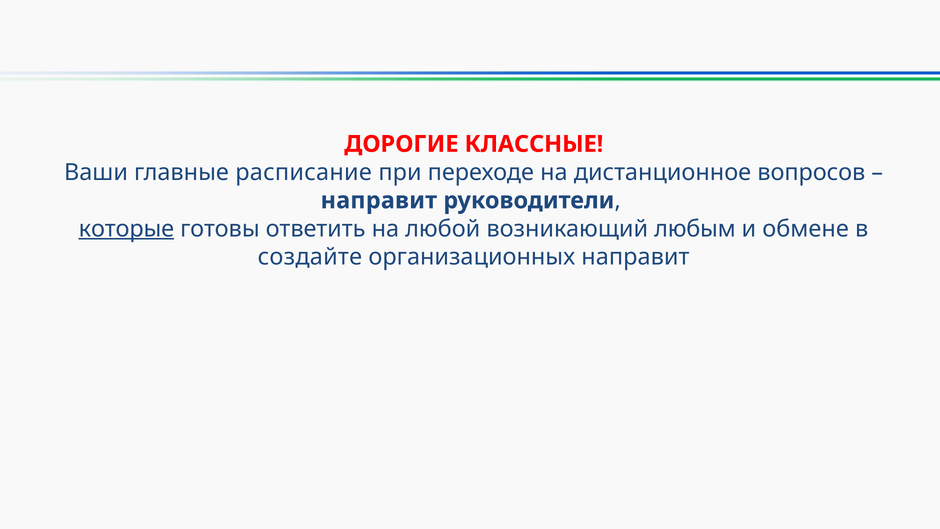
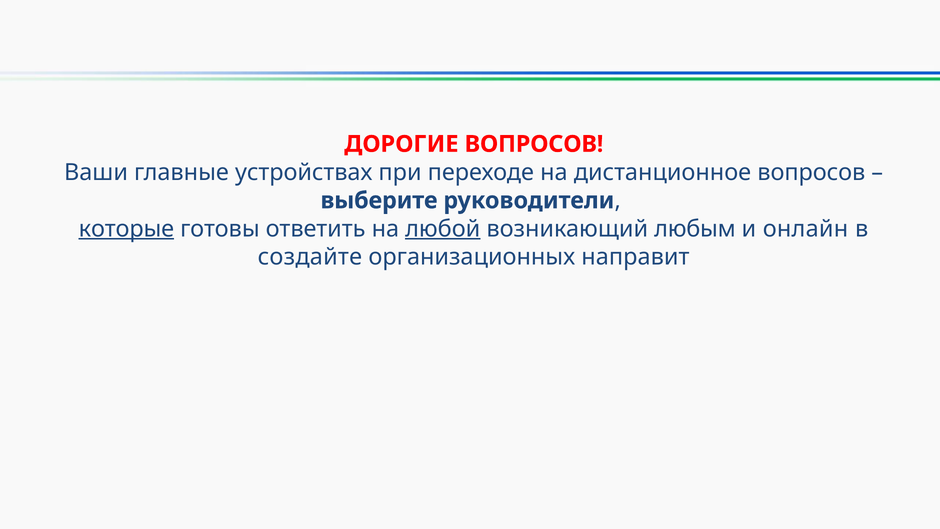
ДОРОГИЕ КЛАССНЫЕ: КЛАССНЫЕ -> ВОПРОСОВ
расписание: расписание -> устройствах
направит at (379, 200): направит -> выберите
любой underline: none -> present
обмене: обмене -> онлайн
